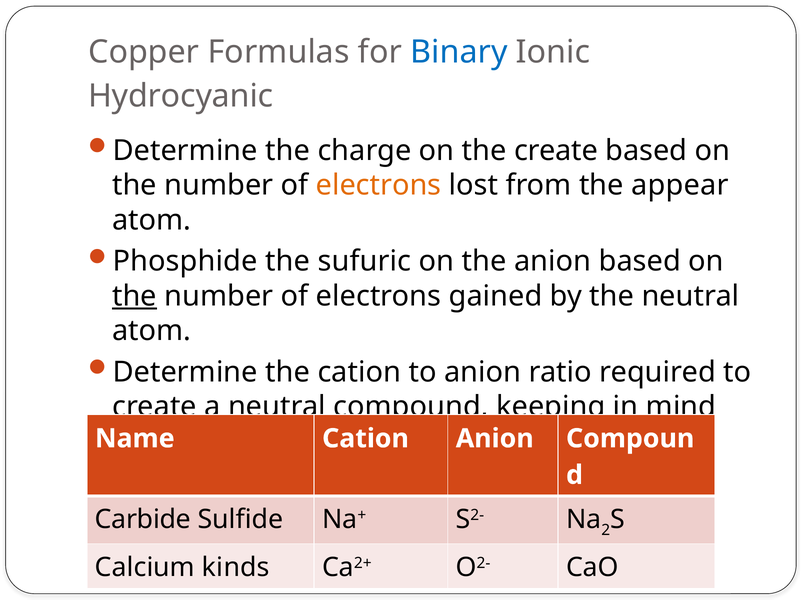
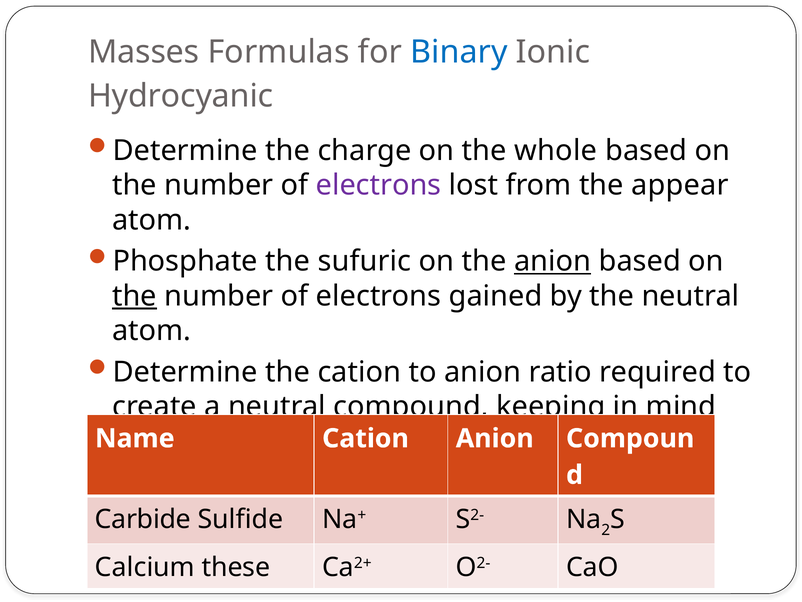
Copper: Copper -> Masses
the create: create -> whole
electrons at (379, 185) colour: orange -> purple
Phosphide: Phosphide -> Phosphate
anion at (553, 261) underline: none -> present
kinds: kinds -> these
